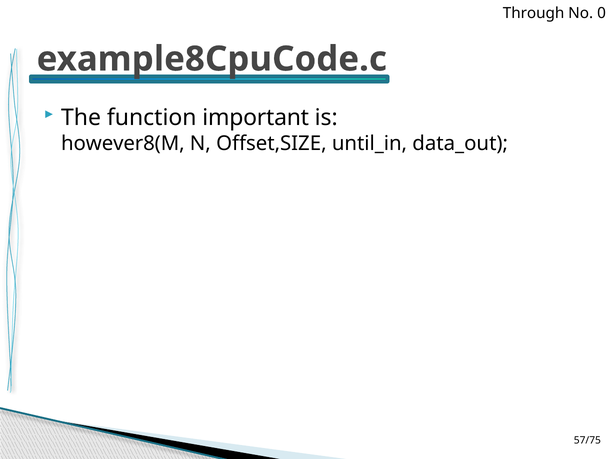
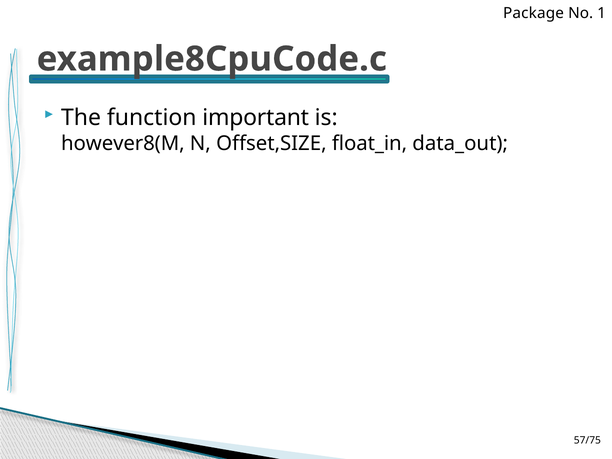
Through: Through -> Package
0: 0 -> 1
until_in: until_in -> float_in
